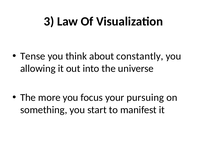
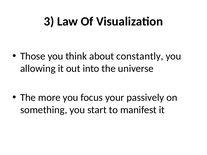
Tense: Tense -> Those
pursuing: pursuing -> passively
